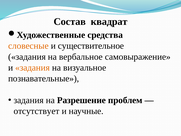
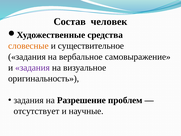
квадрат: квадрат -> человек
задания at (33, 67) colour: orange -> purple
познавательные: познавательные -> оригинальность
